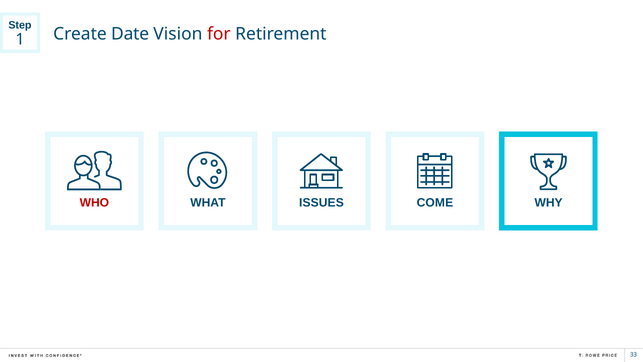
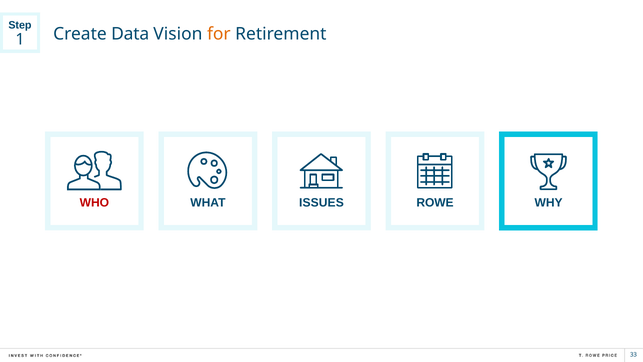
Date: Date -> Data
for colour: red -> orange
COME: COME -> ROWE
